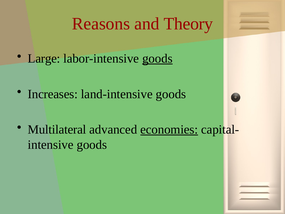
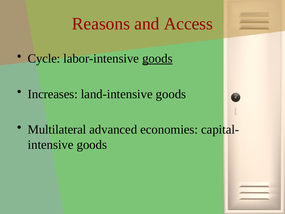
Theory: Theory -> Access
Large: Large -> Cycle
economies underline: present -> none
